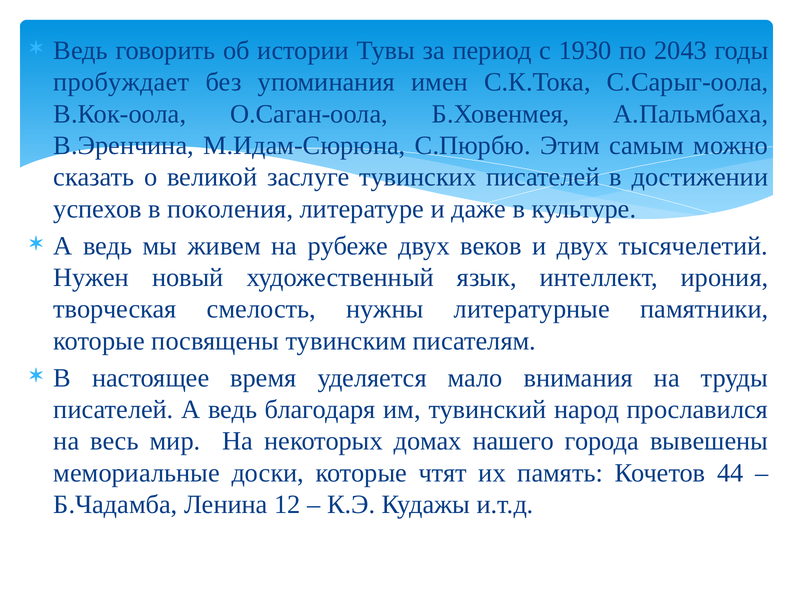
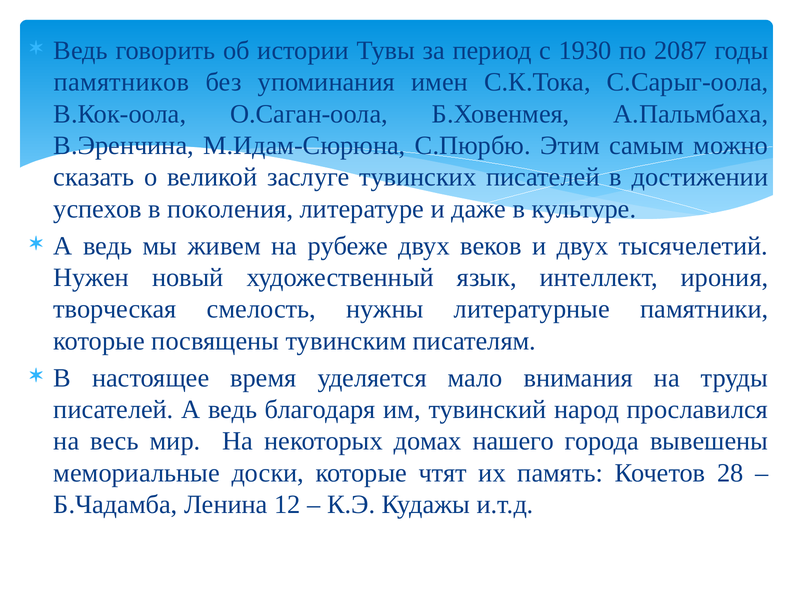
2043: 2043 -> 2087
пробуждает: пробуждает -> памятников
44: 44 -> 28
